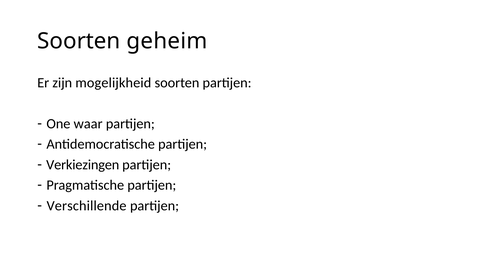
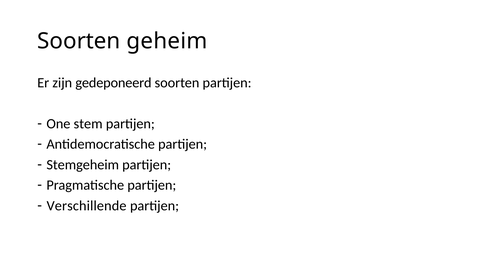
mogelijkheid: mogelijkheid -> gedeponeerd
waar: waar -> stem
Verkiezingen: Verkiezingen -> Stemgeheim
